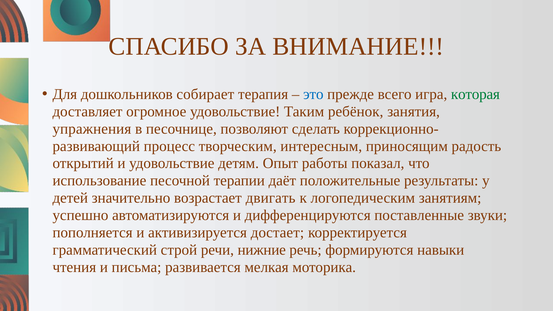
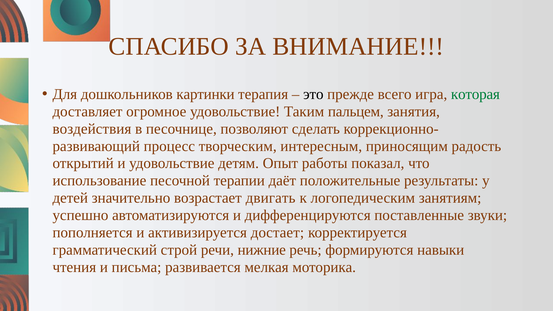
собирает: собирает -> картинки
это colour: blue -> black
ребёнок: ребёнок -> пальцем
упражнения: упражнения -> воздействия
